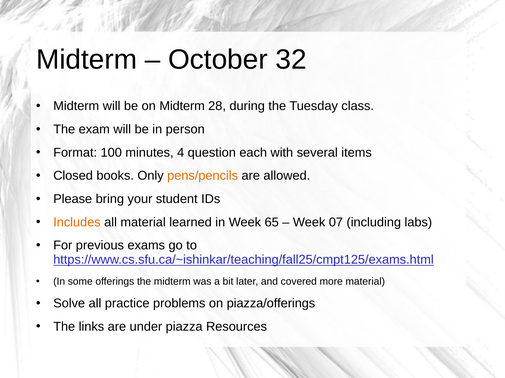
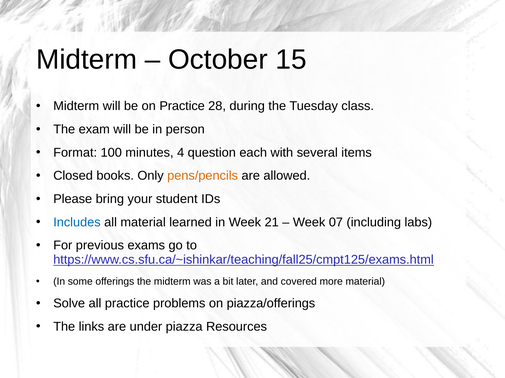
32: 32 -> 15
on Midterm: Midterm -> Practice
Includes colour: orange -> blue
65: 65 -> 21
